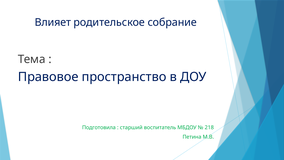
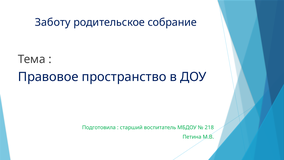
Влияет: Влияет -> Заботу
